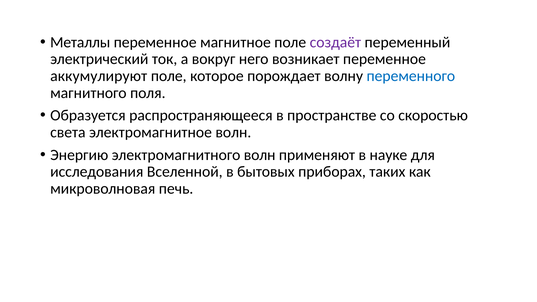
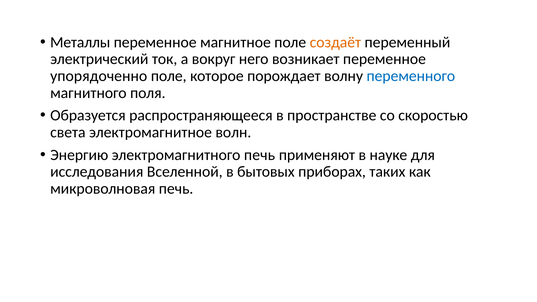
создаёт colour: purple -> orange
аккумулируют: аккумулируют -> упорядоченно
электромагнитного волн: волн -> печь
